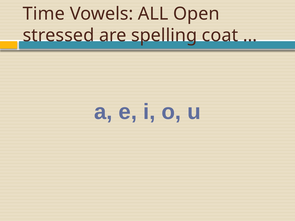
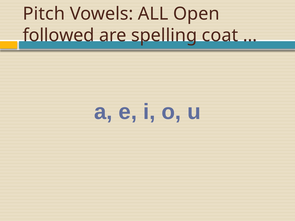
Time: Time -> Pitch
stressed: stressed -> followed
